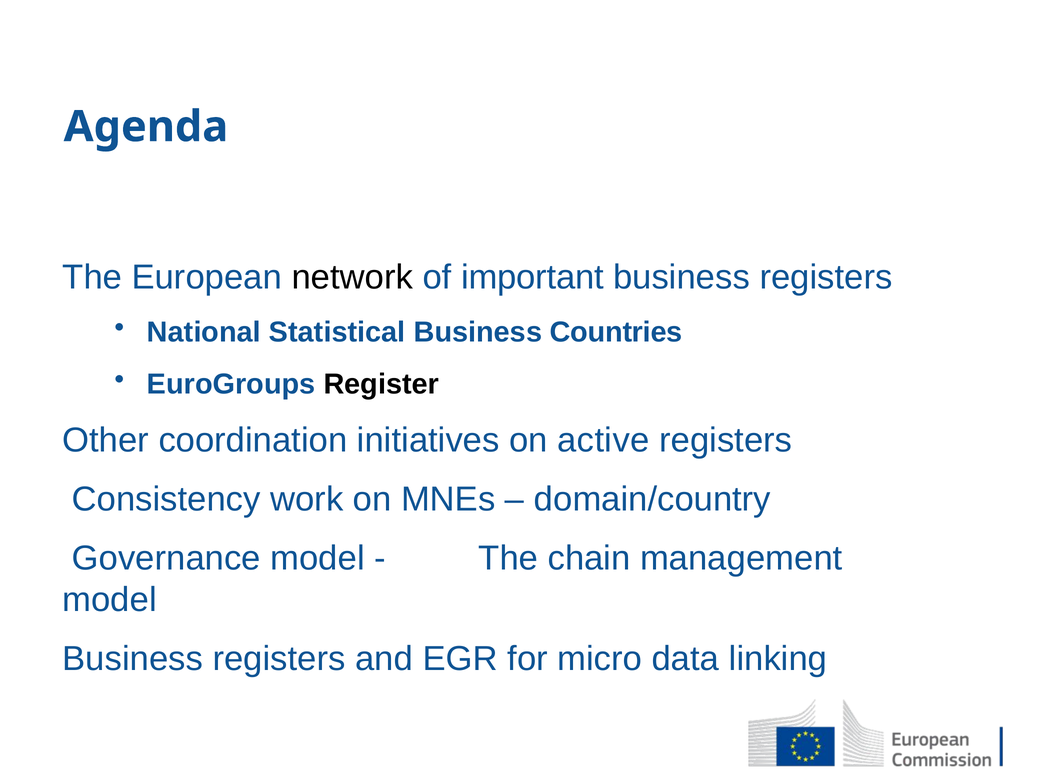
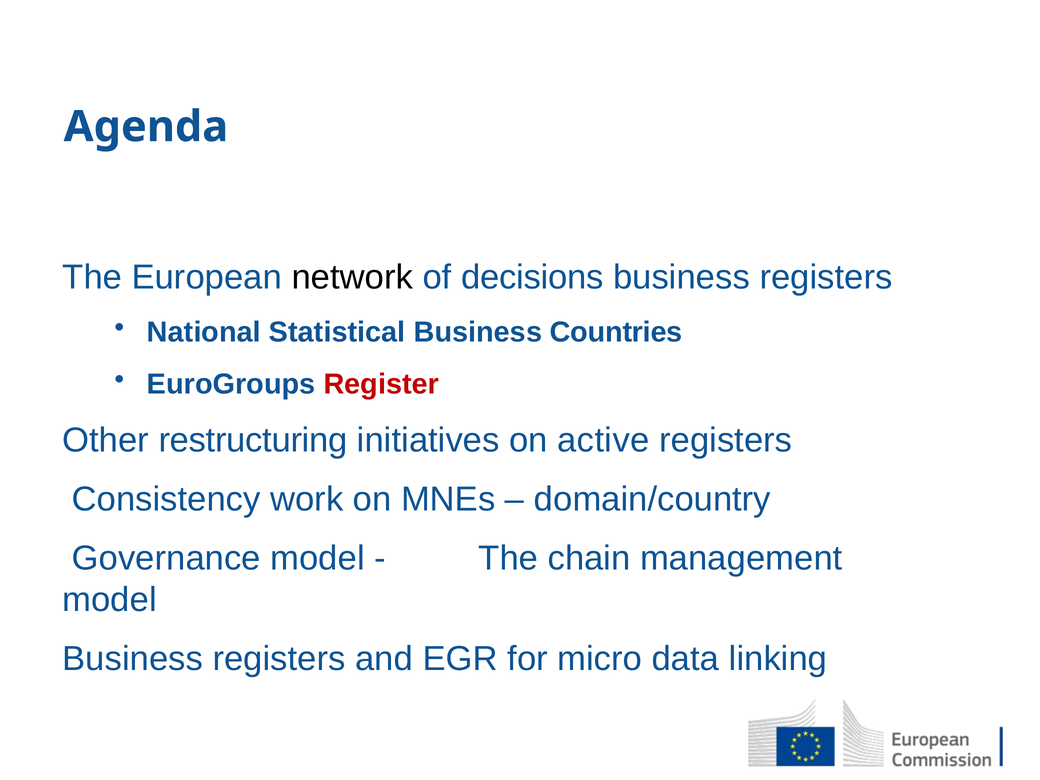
important: important -> decisions
Register colour: black -> red
coordination: coordination -> restructuring
